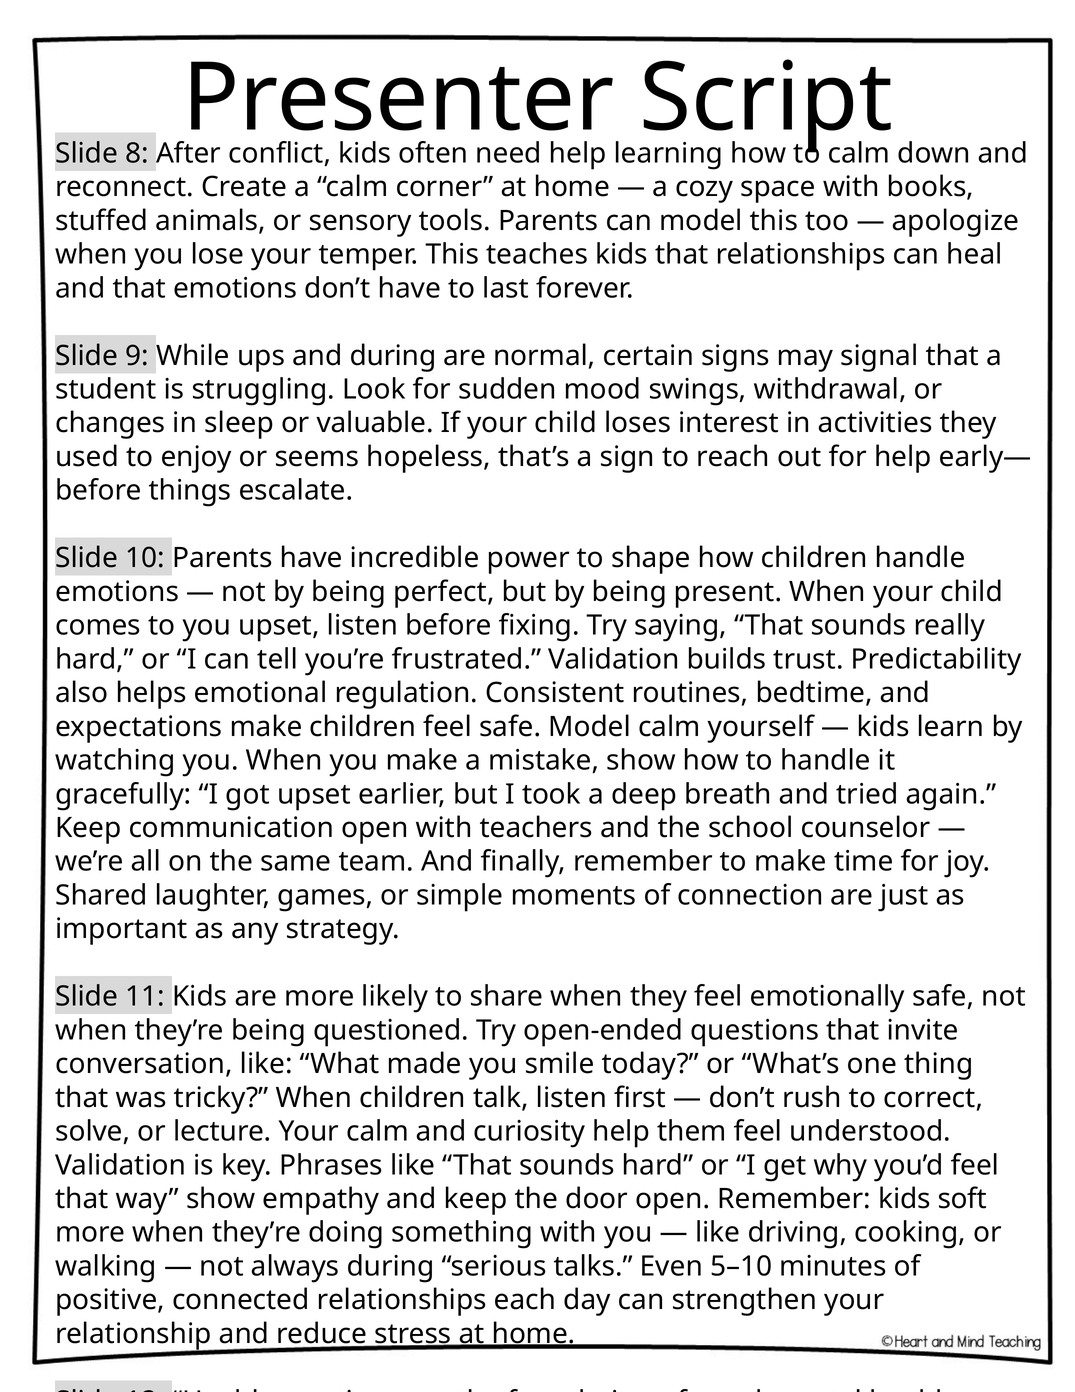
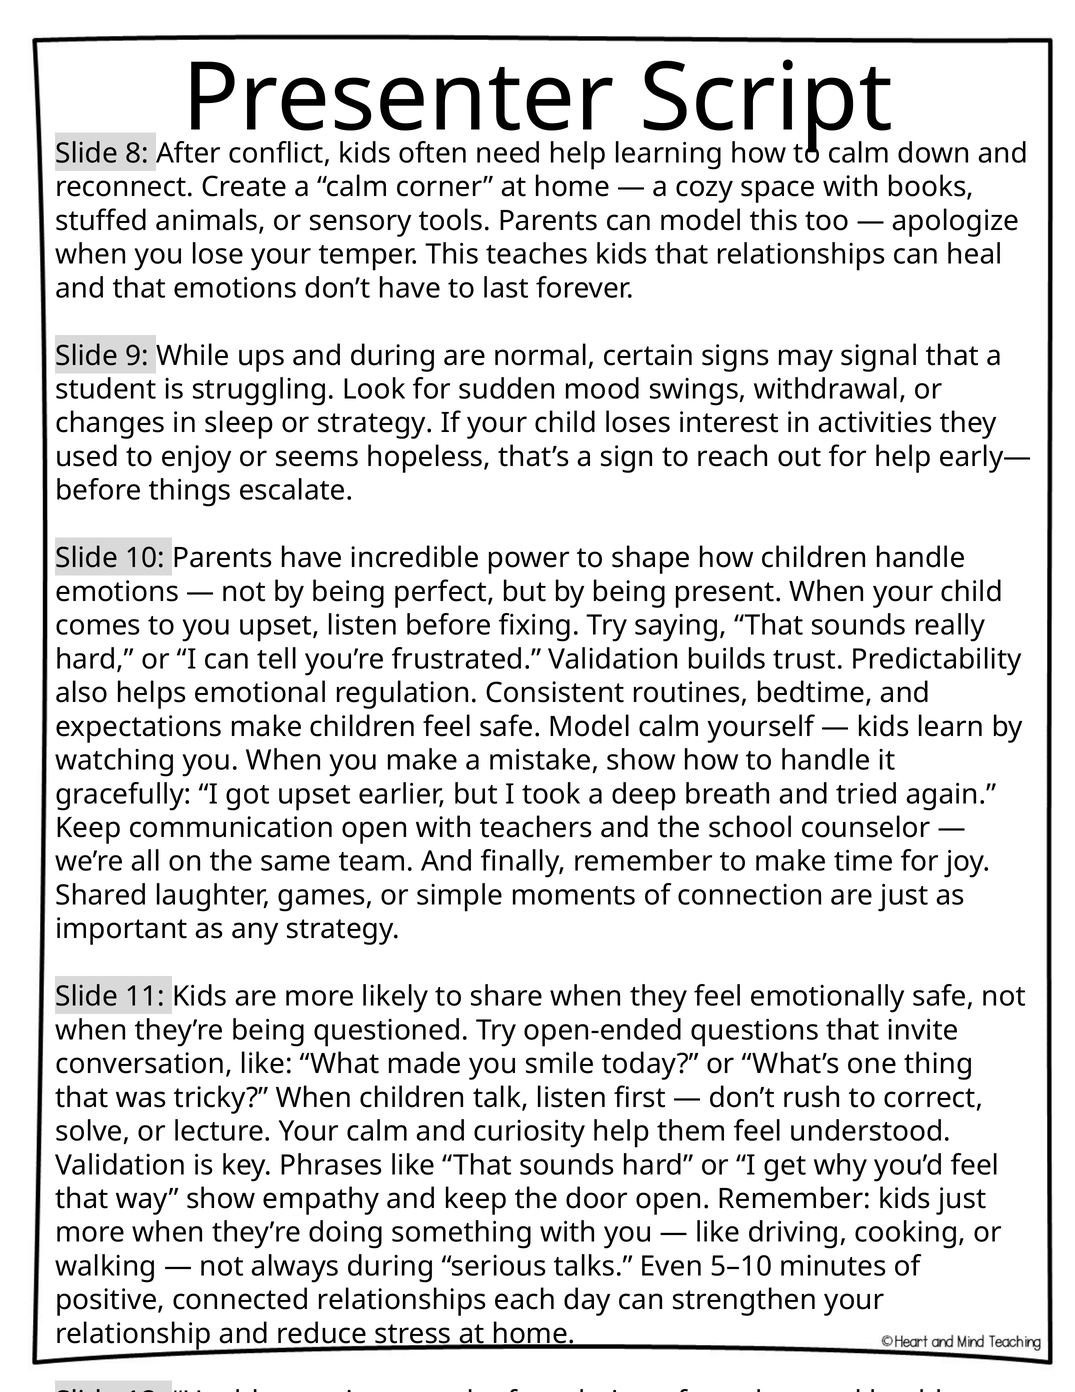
or valuable: valuable -> strategy
kids soft: soft -> just
